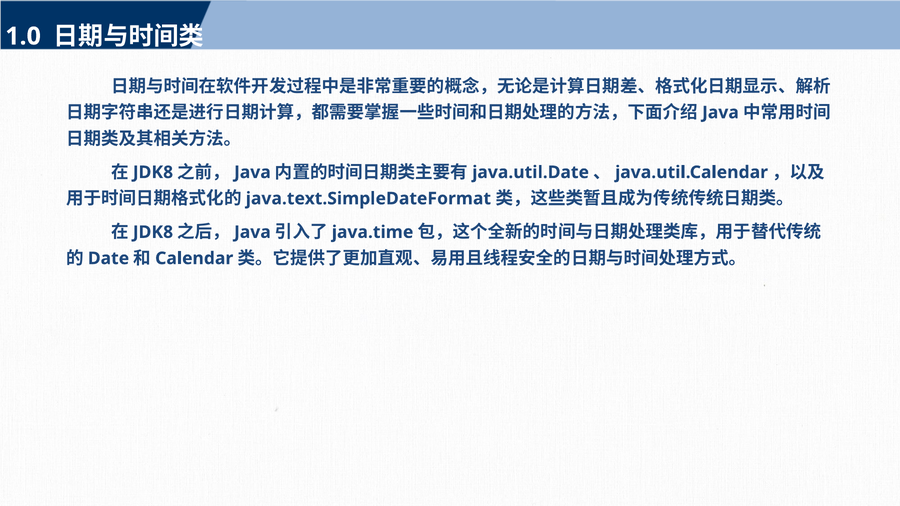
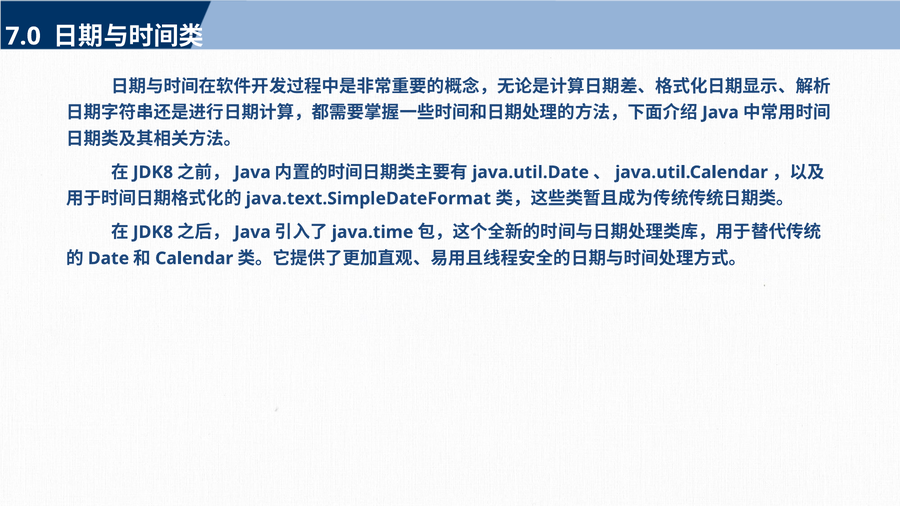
1.0: 1.0 -> 7.0
